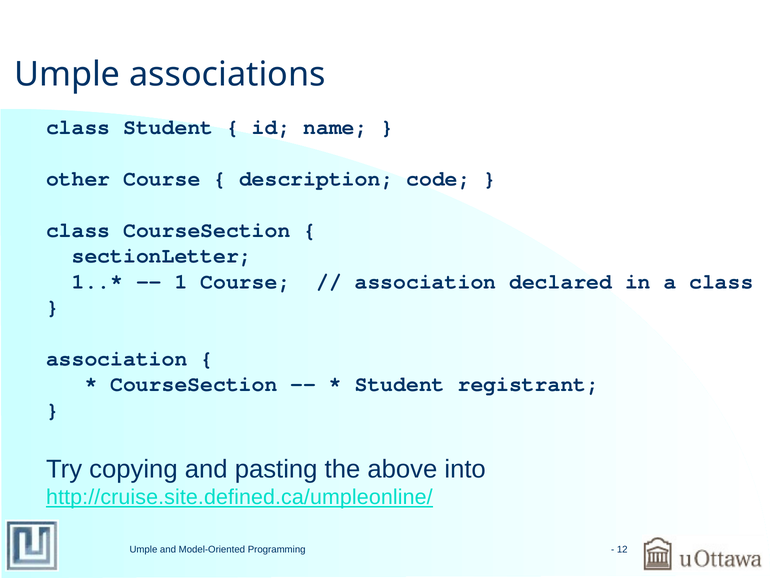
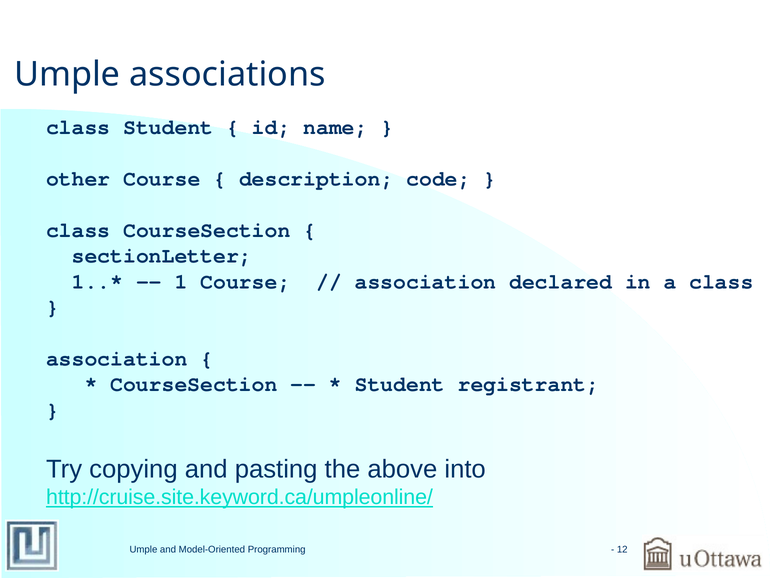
http://cruise.site.defined.ca/umpleonline/: http://cruise.site.defined.ca/umpleonline/ -> http://cruise.site.keyword.ca/umpleonline/
